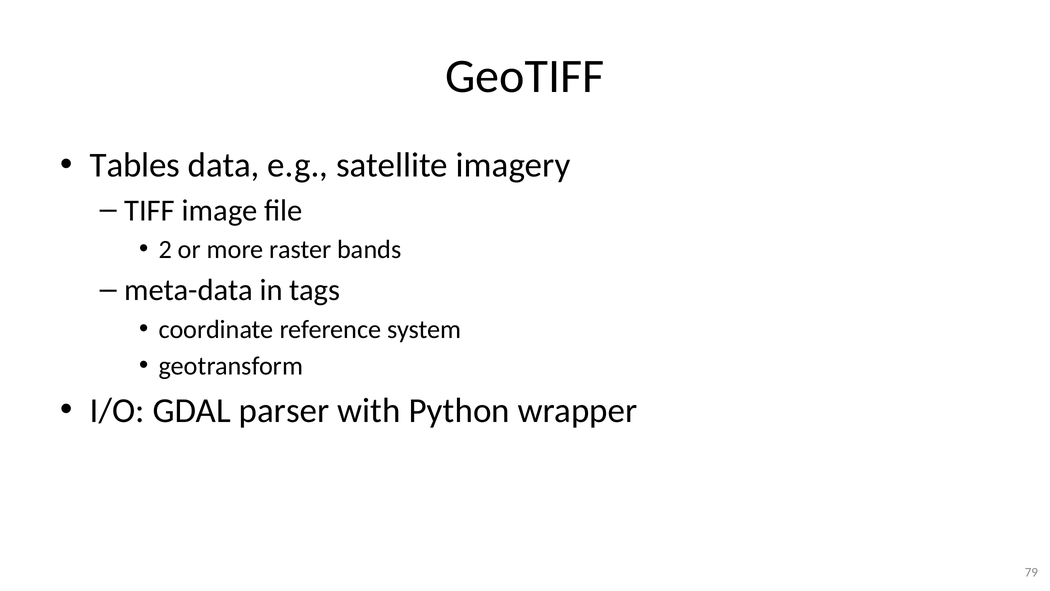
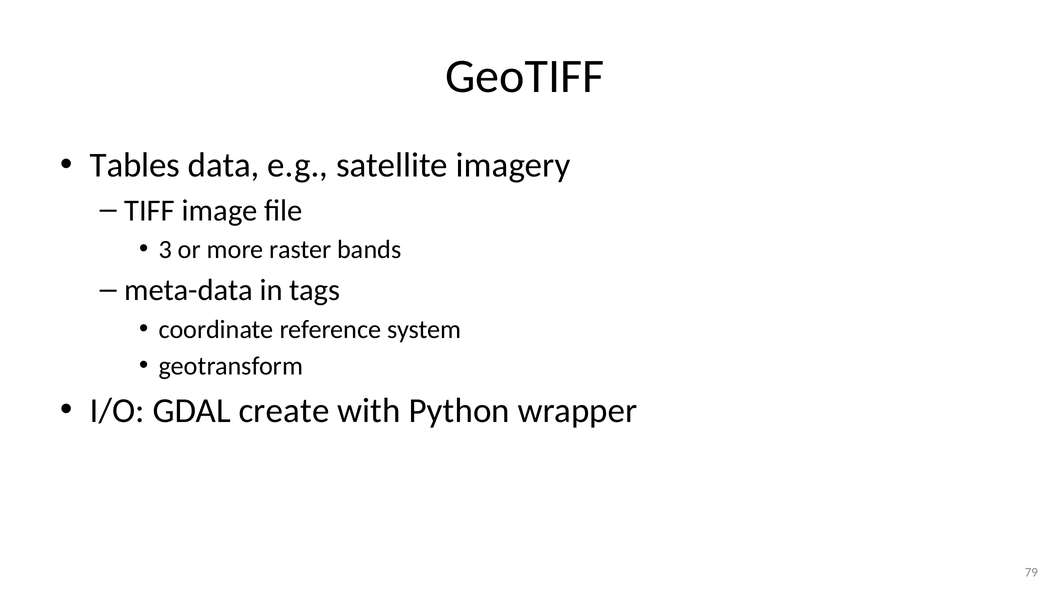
2: 2 -> 3
parser: parser -> create
